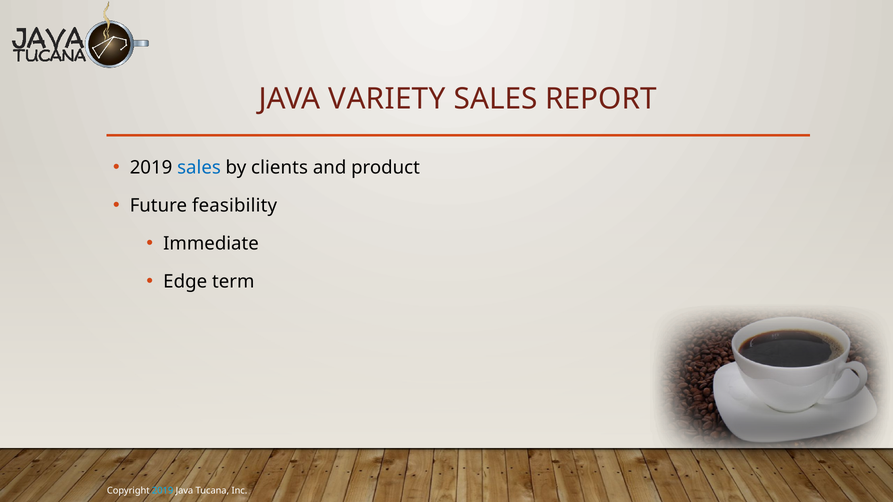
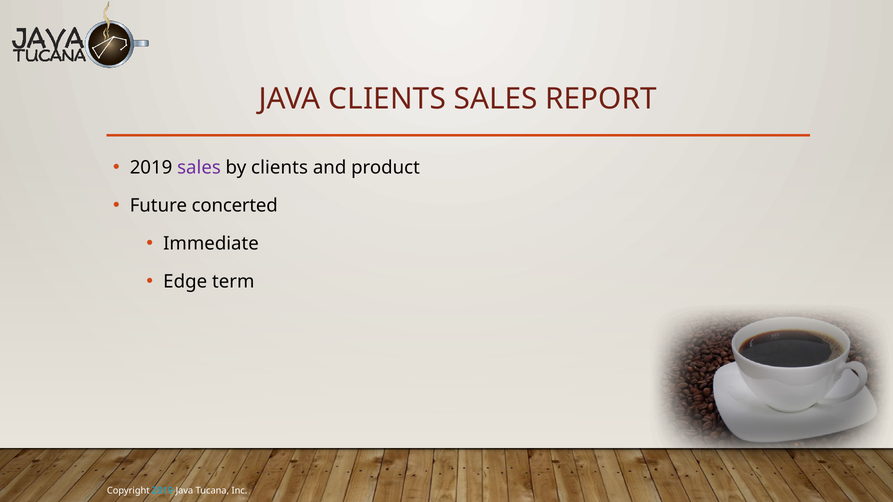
JAVA VARIETY: VARIETY -> CLIENTS
sales at (199, 168) colour: blue -> purple
feasibility: feasibility -> concerted
